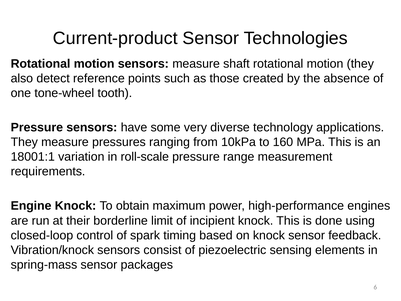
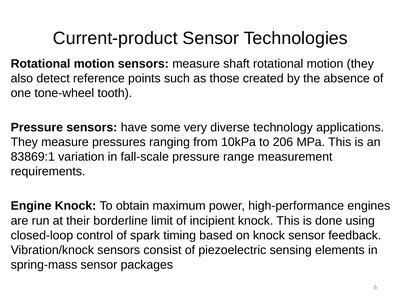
160: 160 -> 206
18001:1: 18001:1 -> 83869:1
roll-scale: roll-scale -> fall-scale
